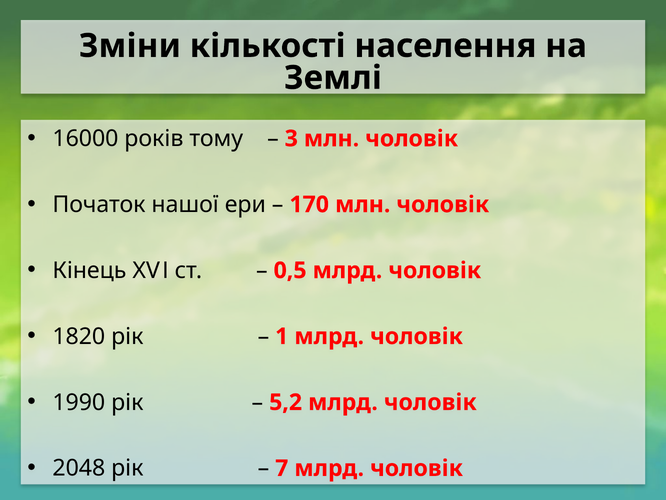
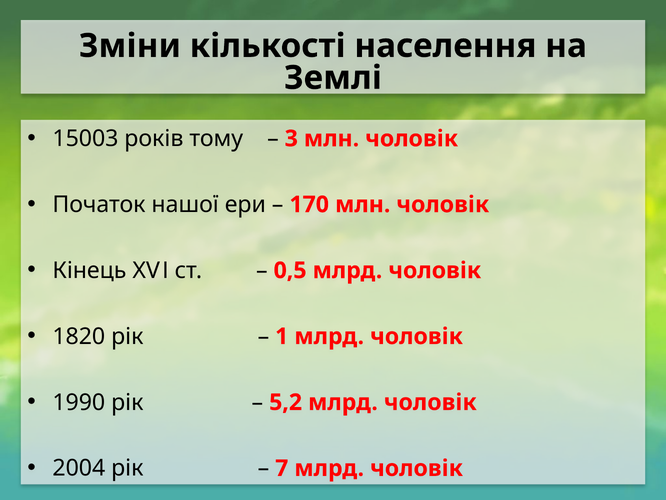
16000: 16000 -> 15003
2048: 2048 -> 2004
